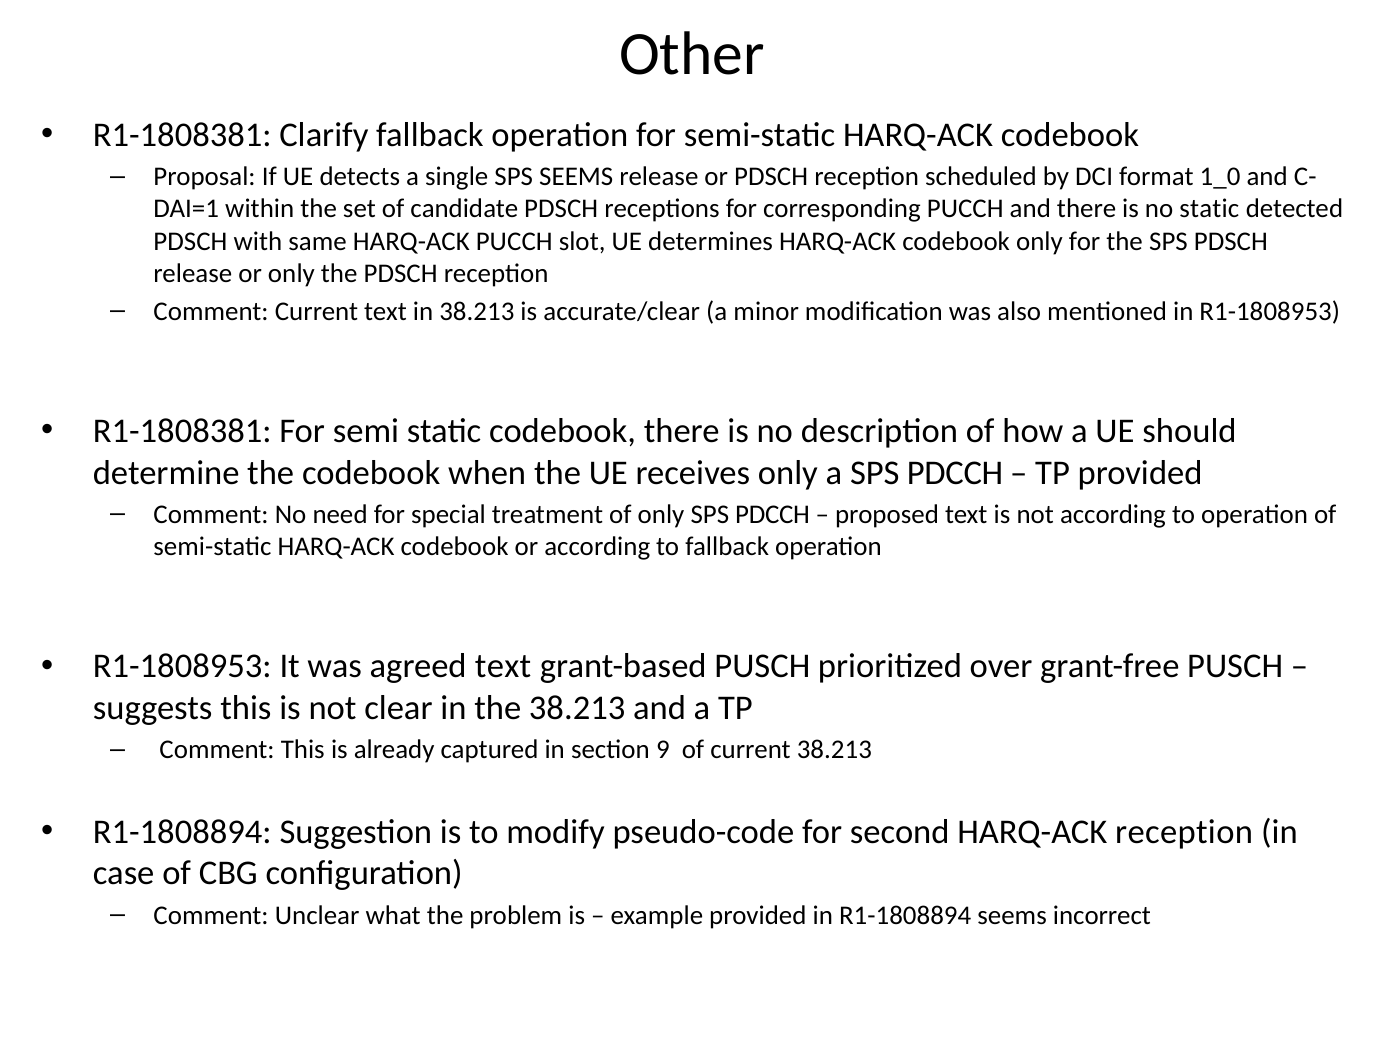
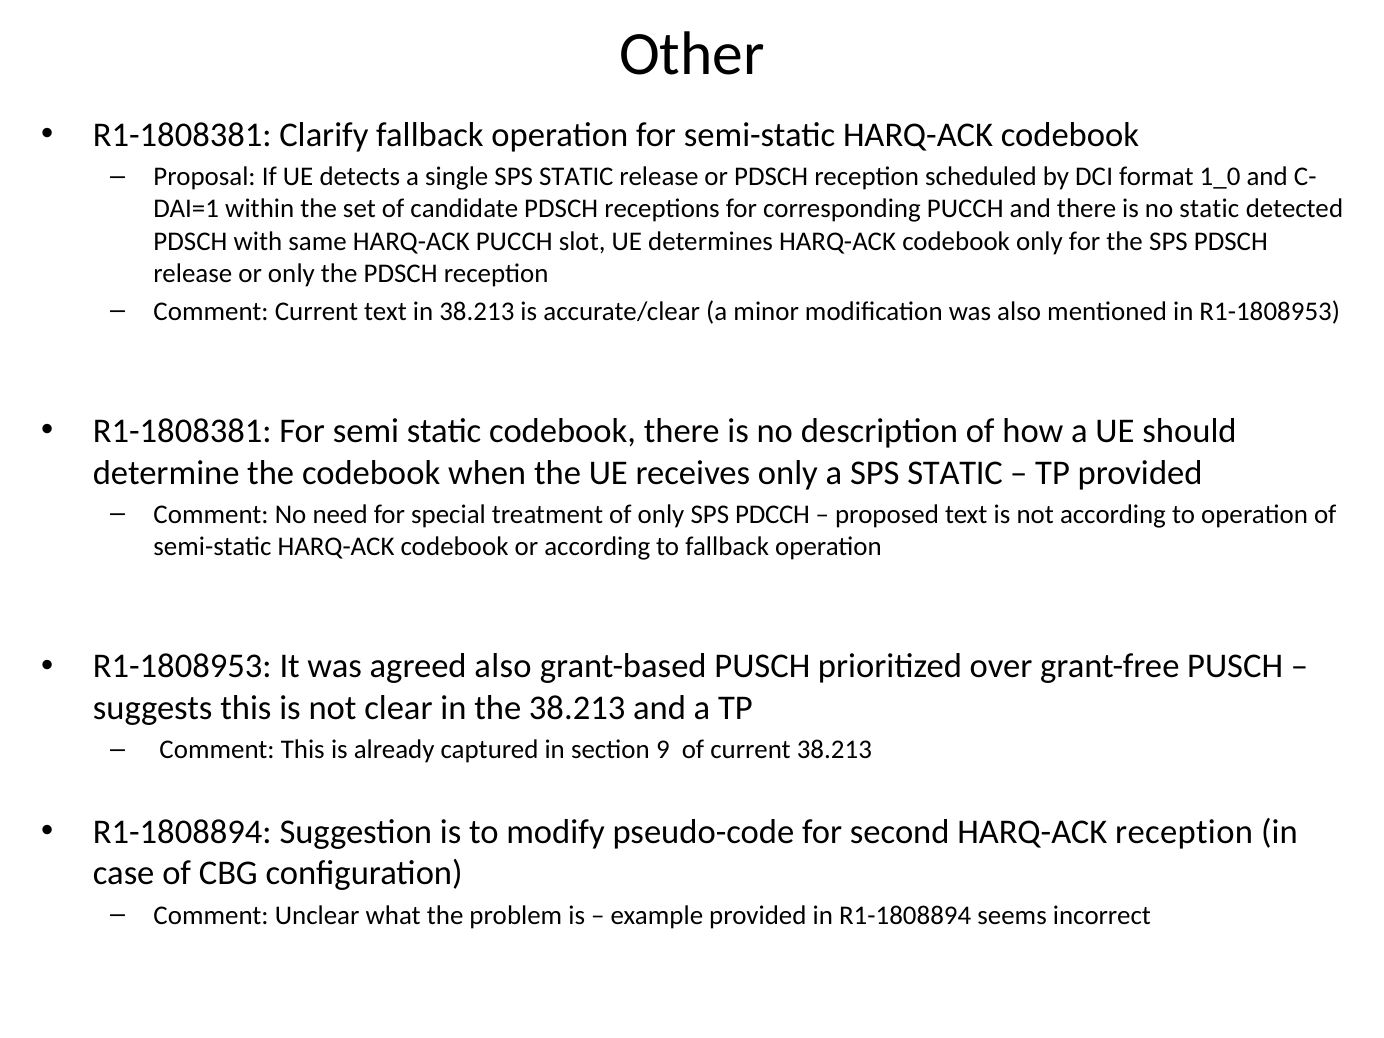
single SPS SEEMS: SEEMS -> STATIC
a SPS PDCCH: PDCCH -> STATIC
agreed text: text -> also
